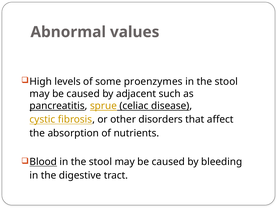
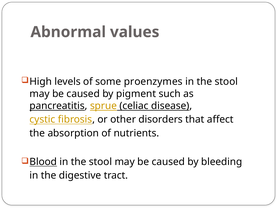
adjacent: adjacent -> pigment
